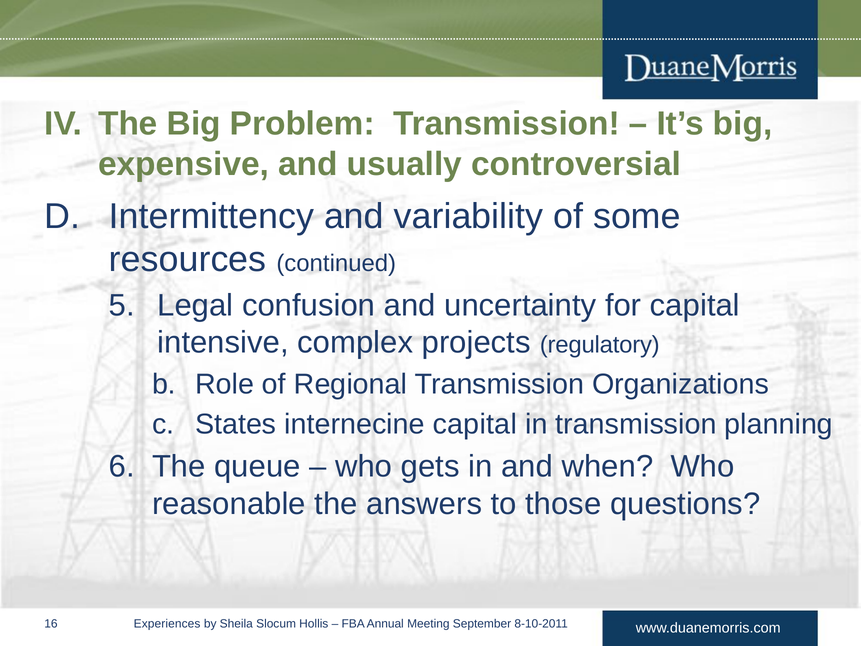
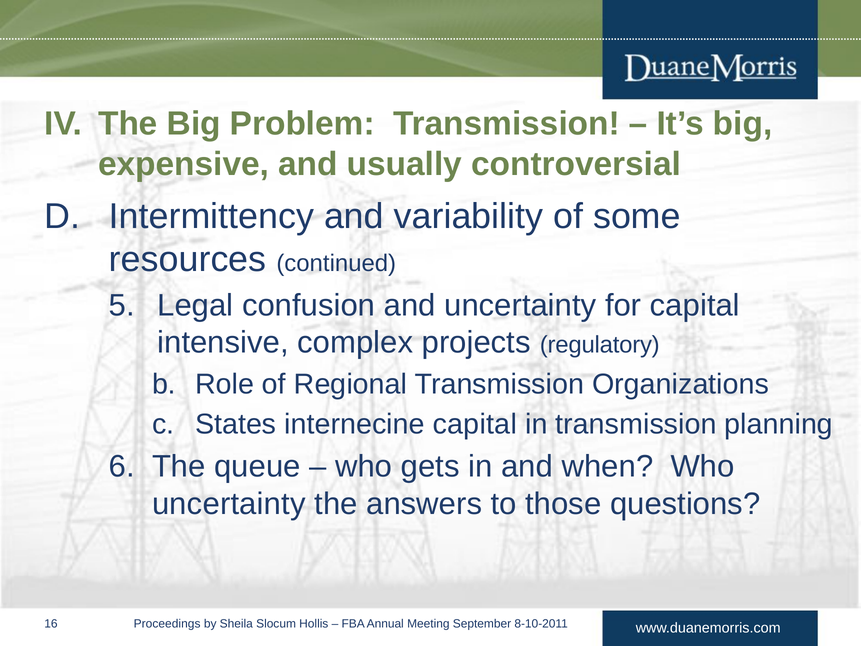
reasonable at (229, 504): reasonable -> uncertainty
Experiences: Experiences -> Proceedings
